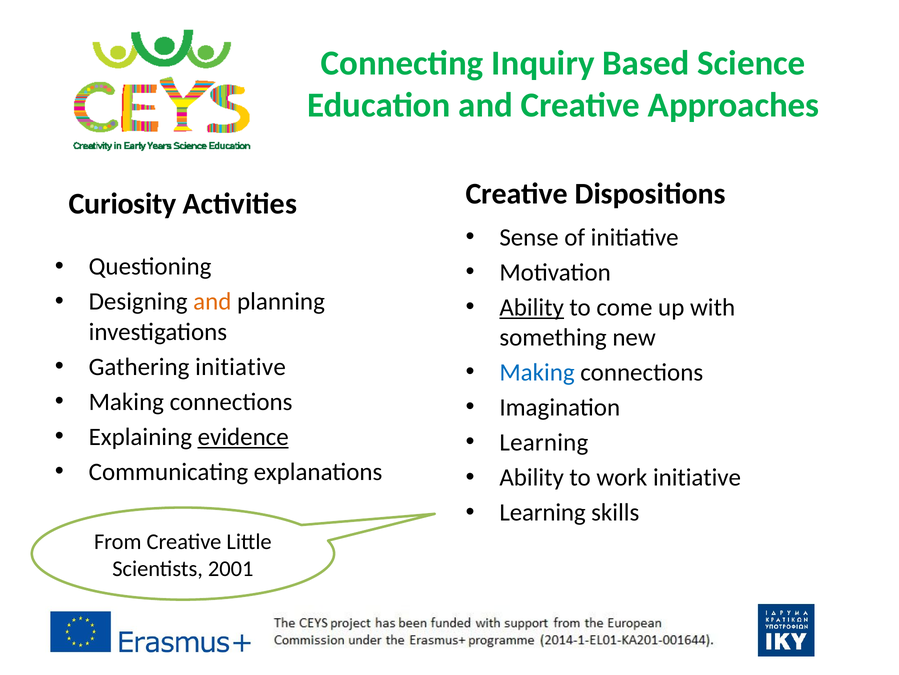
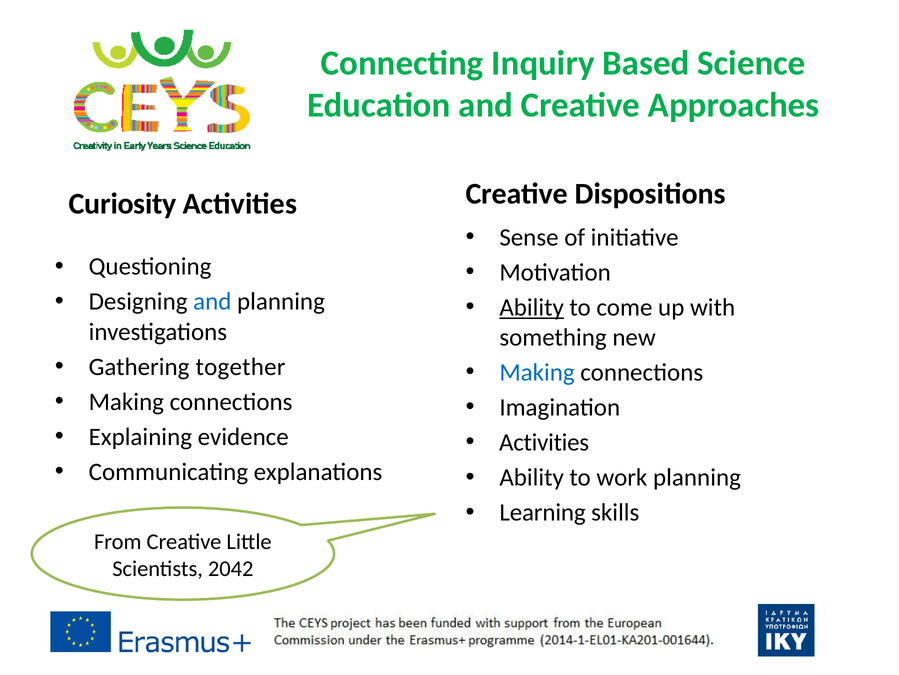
and at (212, 301) colour: orange -> blue
Gathering initiative: initiative -> together
evidence underline: present -> none
Learning at (544, 442): Learning -> Activities
work initiative: initiative -> planning
2001: 2001 -> 2042
